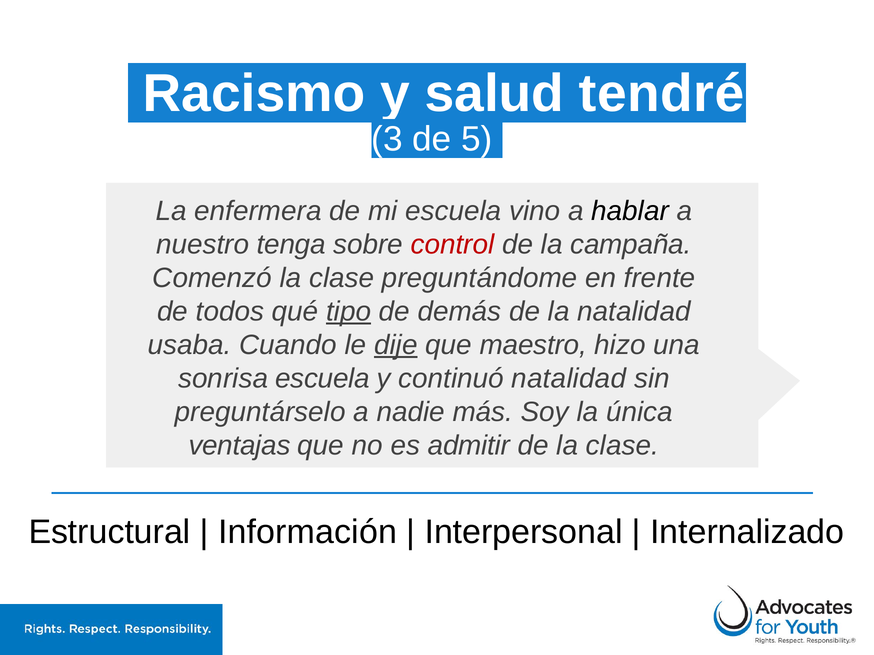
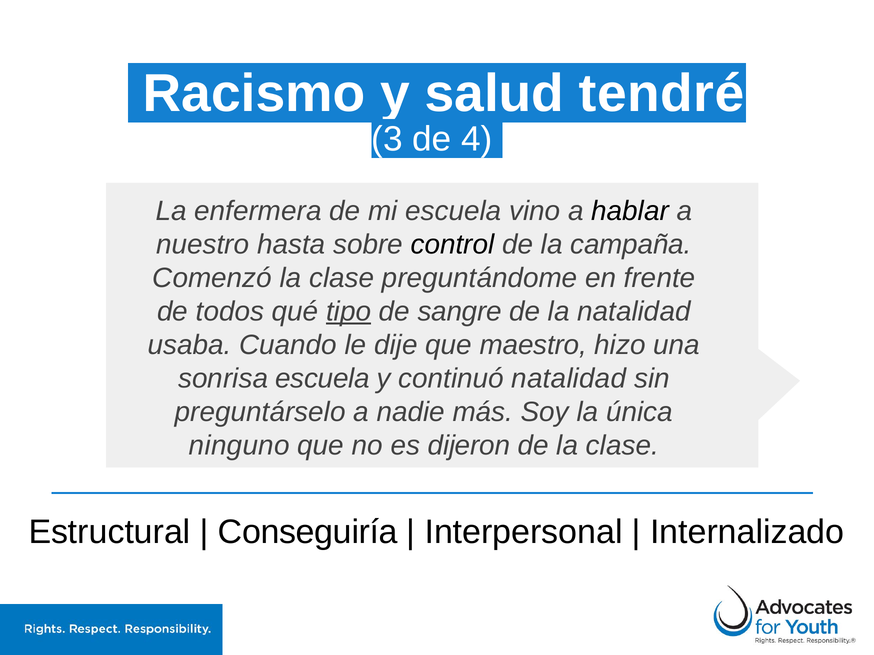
5: 5 -> 4
tenga: tenga -> hasta
control colour: red -> black
demás: demás -> sangre
dije underline: present -> none
ventajas: ventajas -> ninguno
admitir: admitir -> dijeron
Información: Información -> Conseguiría
